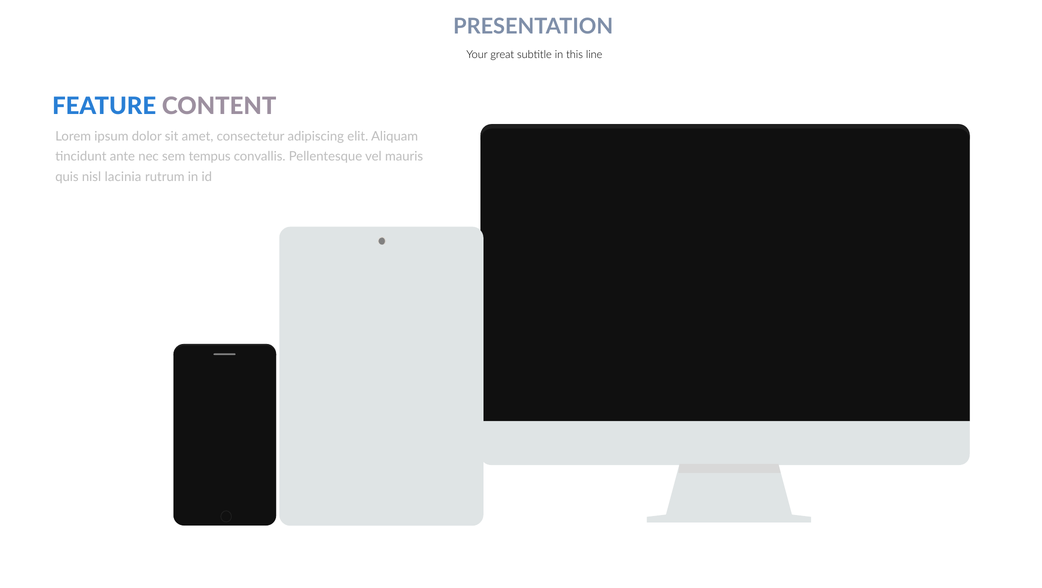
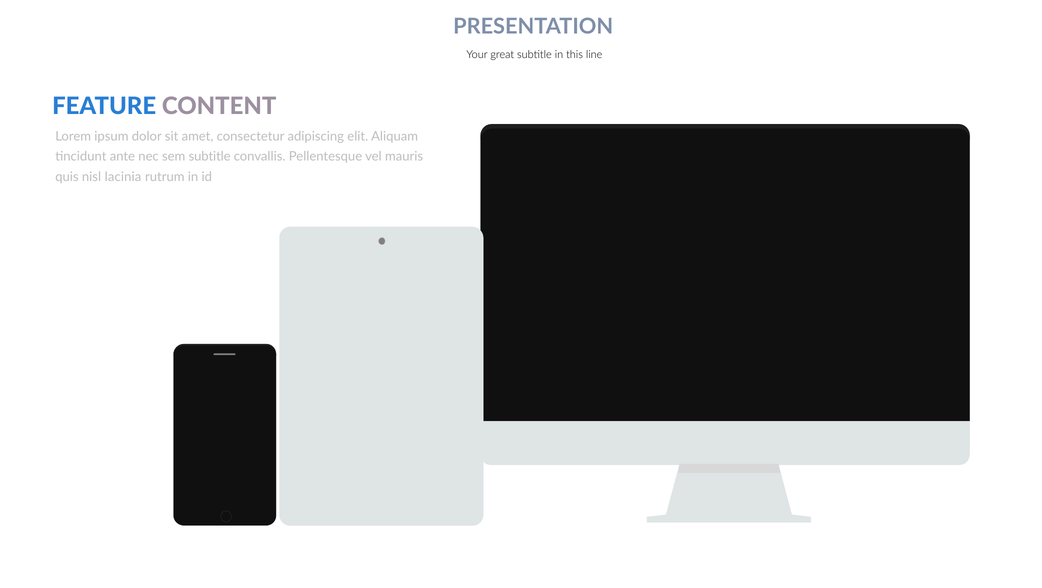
sem tempus: tempus -> subtitle
